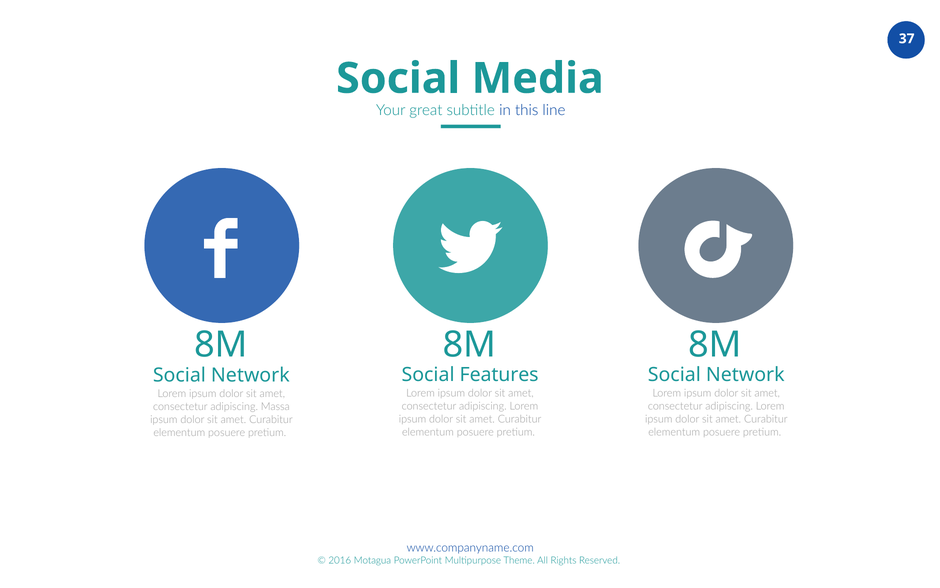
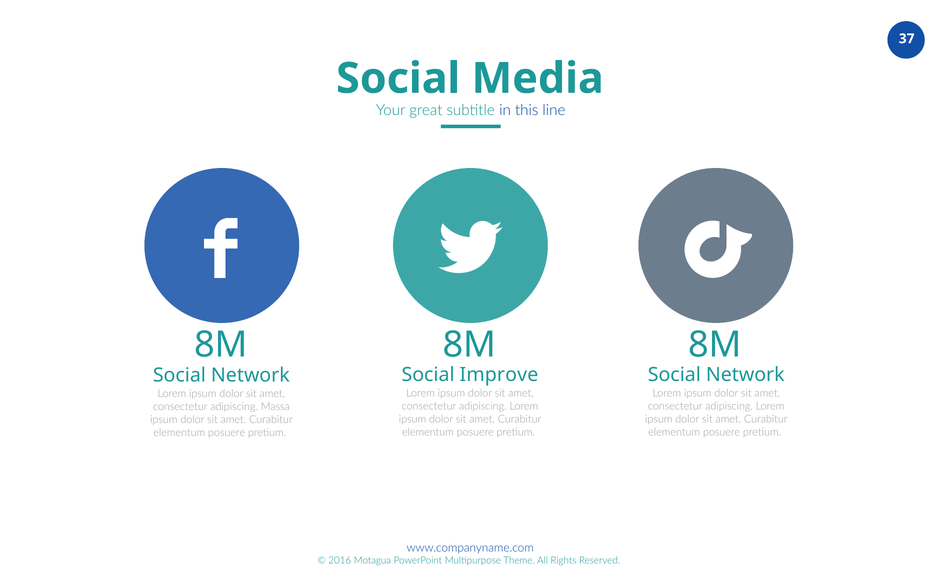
Features: Features -> Improve
